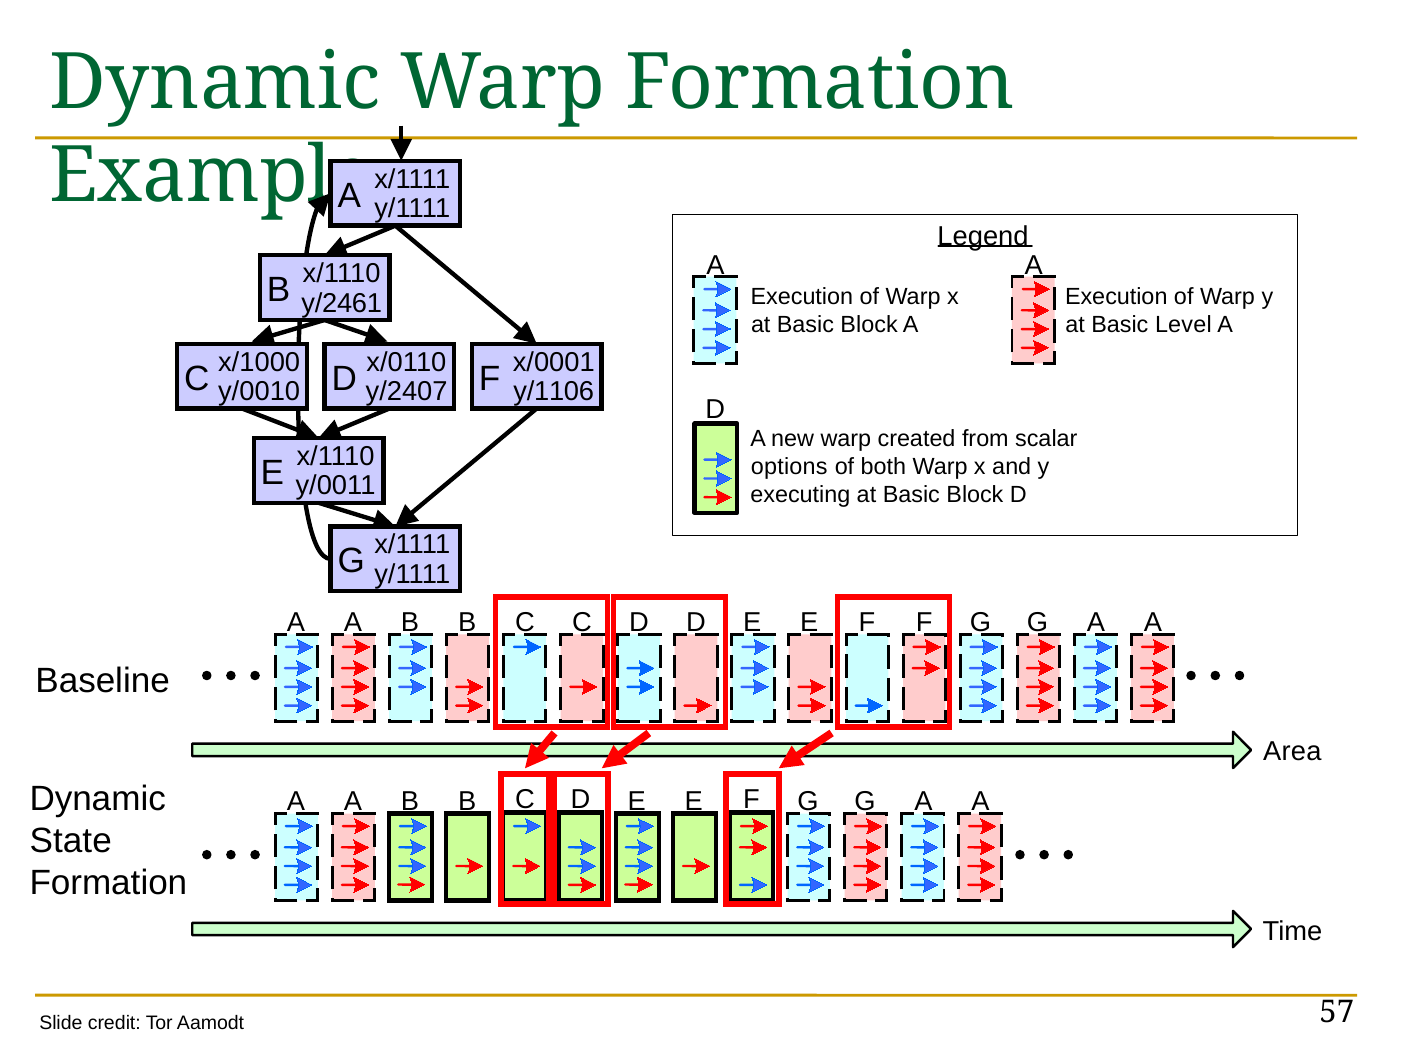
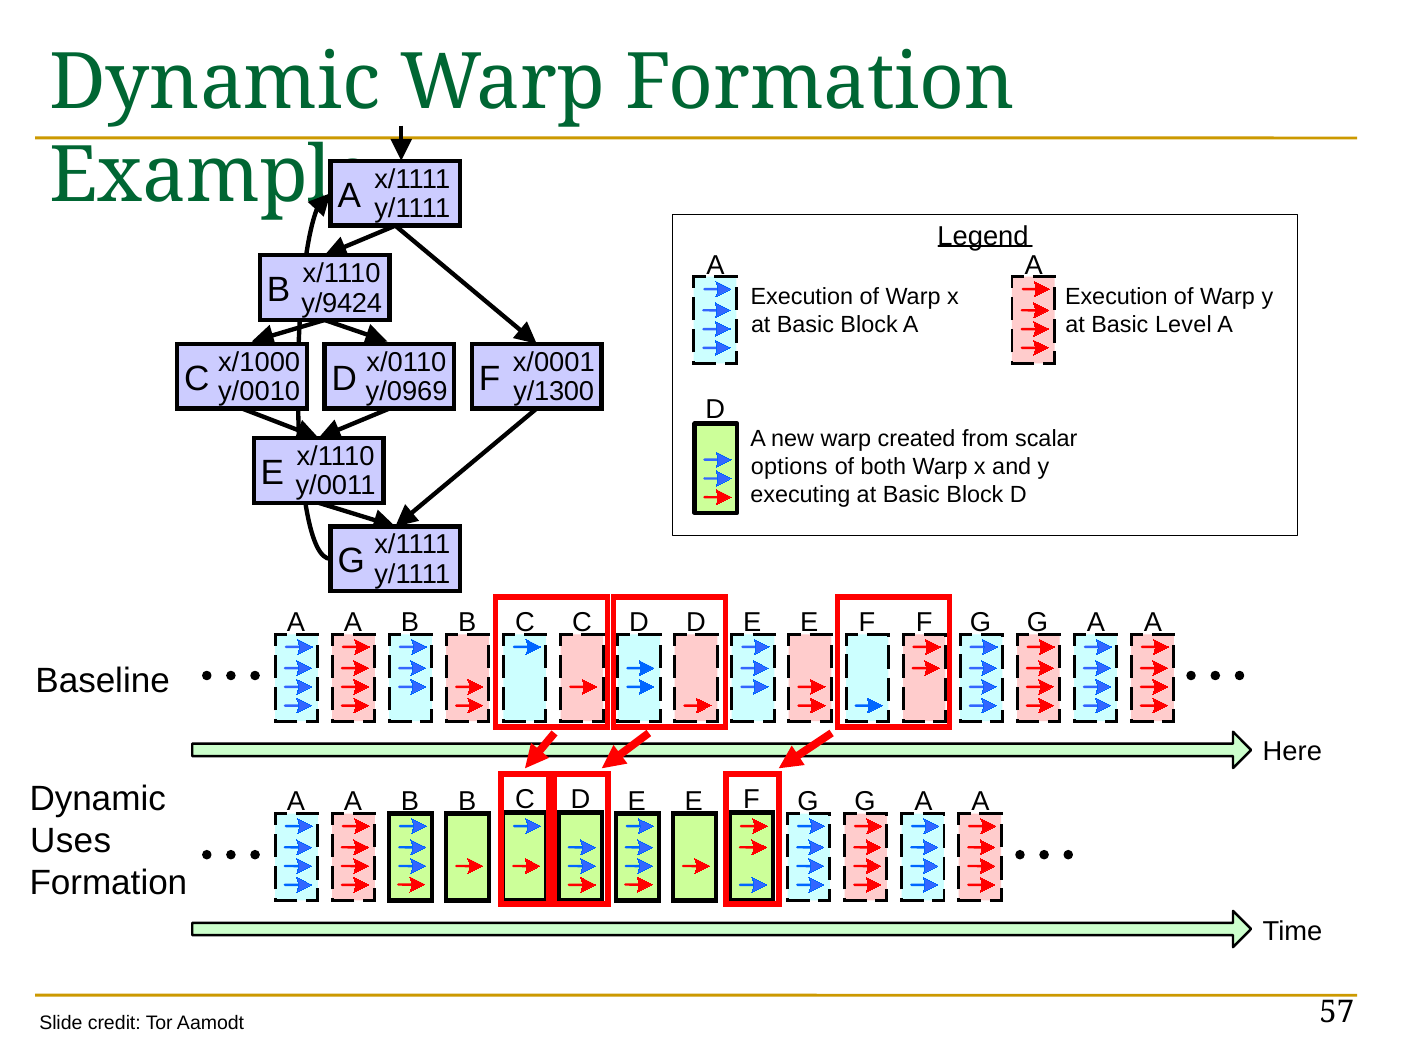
y/2461: y/2461 -> y/9424
y/2407: y/2407 -> y/0969
y/1106: y/1106 -> y/1300
Area: Area -> Here
State: State -> Uses
